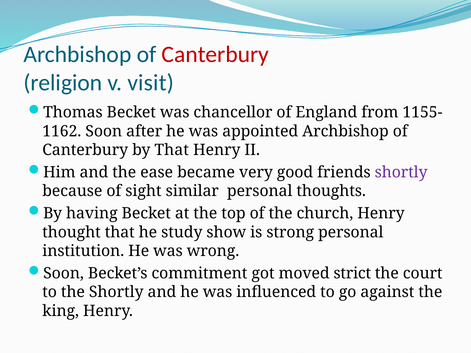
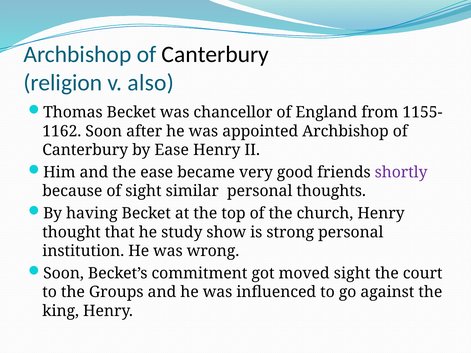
Canterbury at (215, 54) colour: red -> black
visit: visit -> also
by That: That -> Ease
moved strict: strict -> sight
the Shortly: Shortly -> Groups
